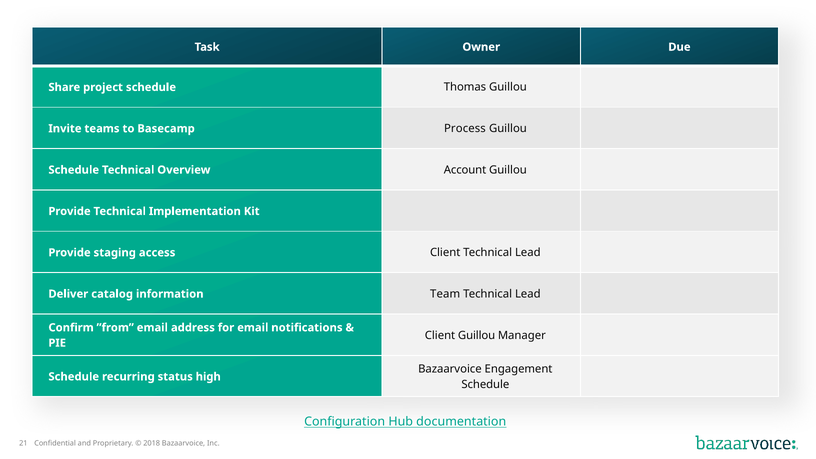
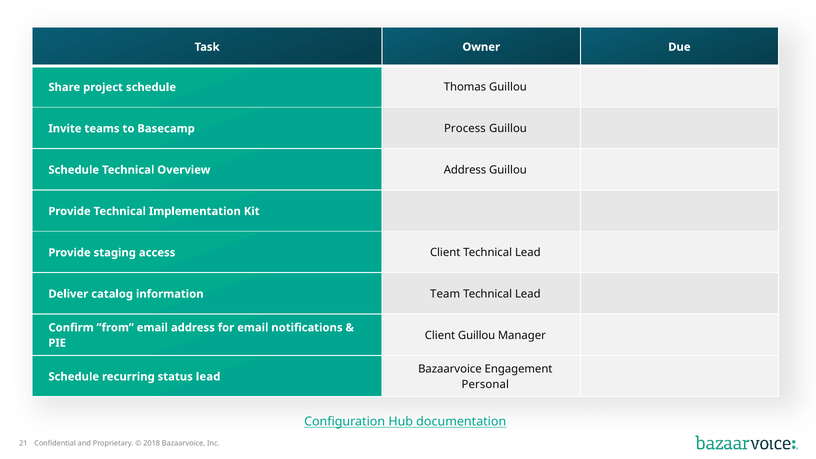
Account at (465, 170): Account -> Address
status high: high -> lead
Schedule at (485, 384): Schedule -> Personal
